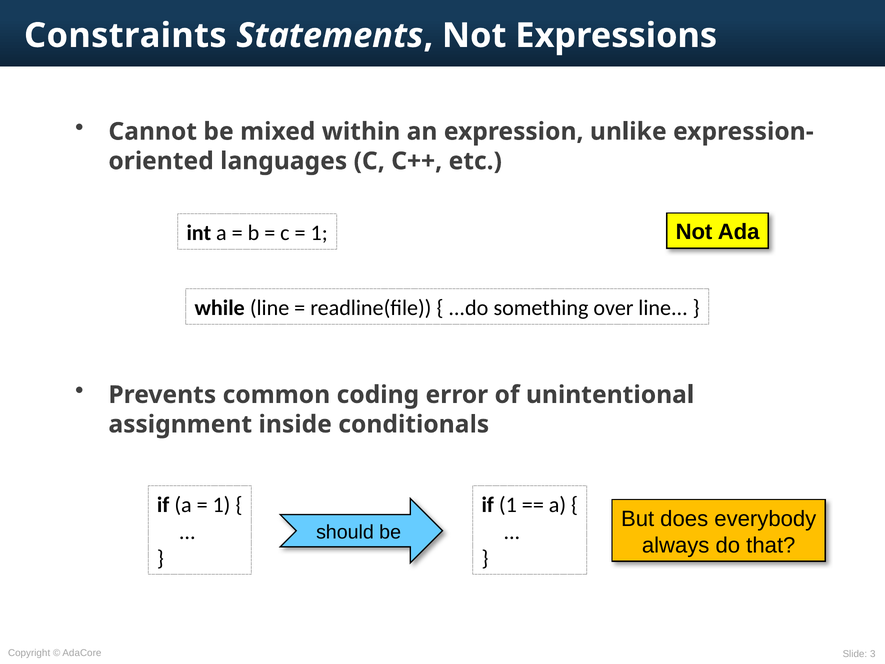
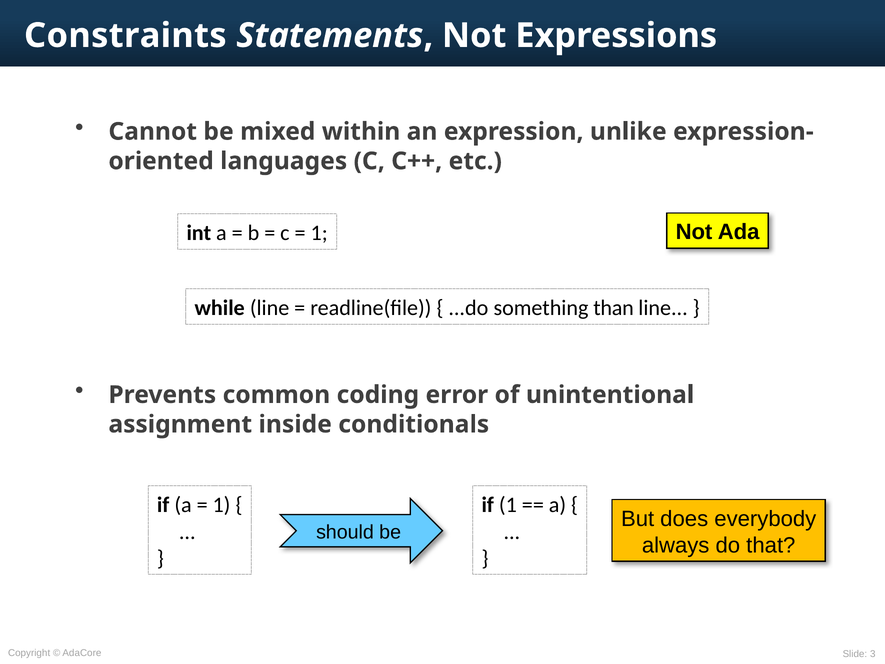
over: over -> than
